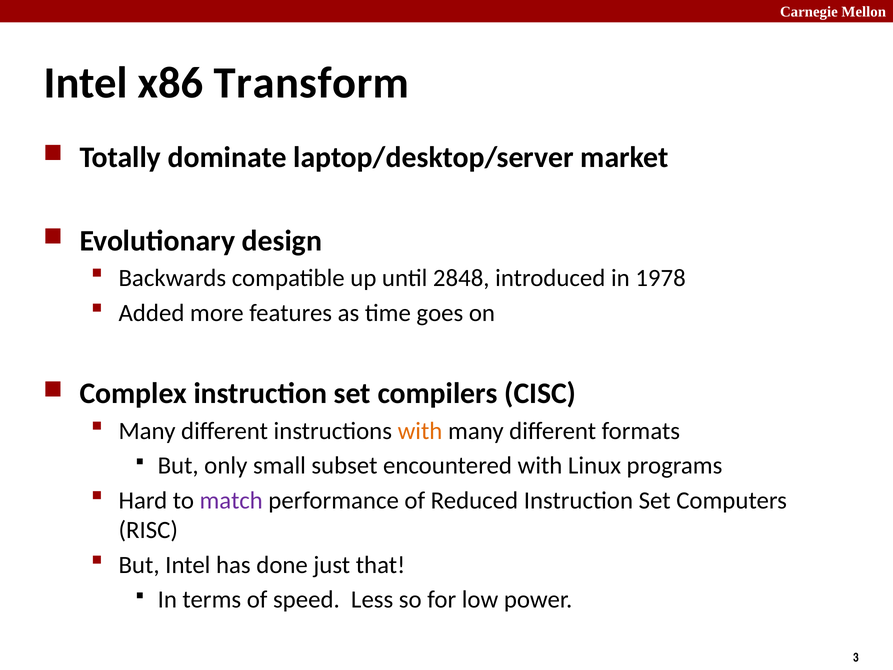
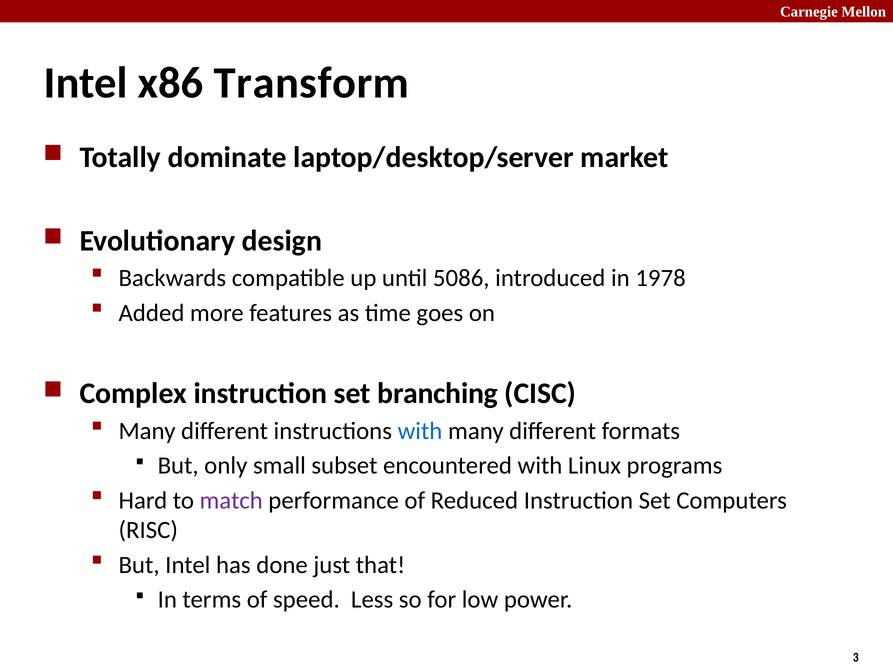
2848: 2848 -> 5086
compilers: compilers -> branching
with at (420, 431) colour: orange -> blue
